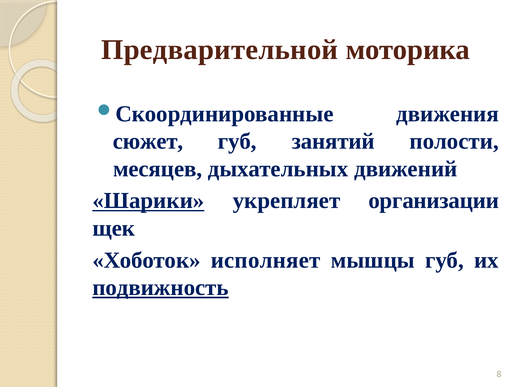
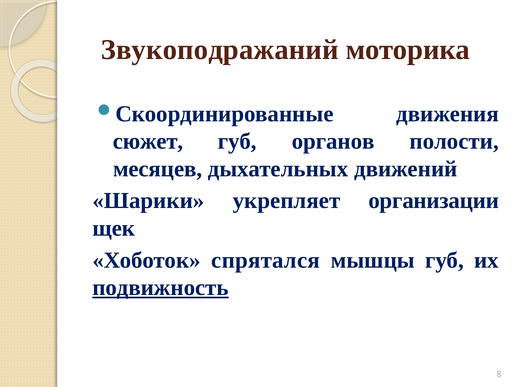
Предварительной: Предварительной -> Звукоподражаний
занятий: занятий -> органов
Шарики underline: present -> none
исполняет: исполняет -> спрятался
